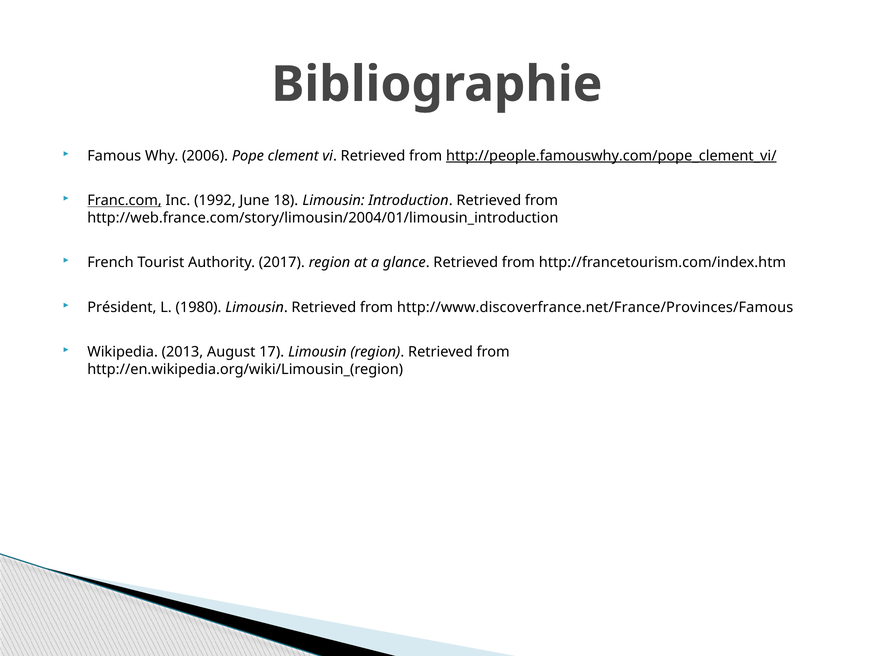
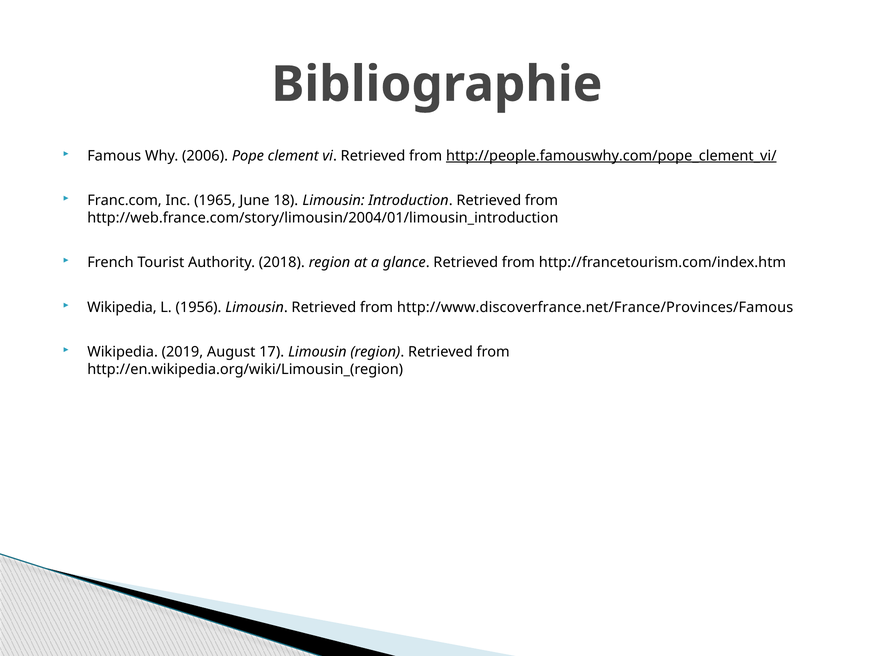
Franc.com underline: present -> none
1992: 1992 -> 1965
2017: 2017 -> 2018
Président at (122, 307): Président -> Wikipedia
1980: 1980 -> 1956
2013: 2013 -> 2019
